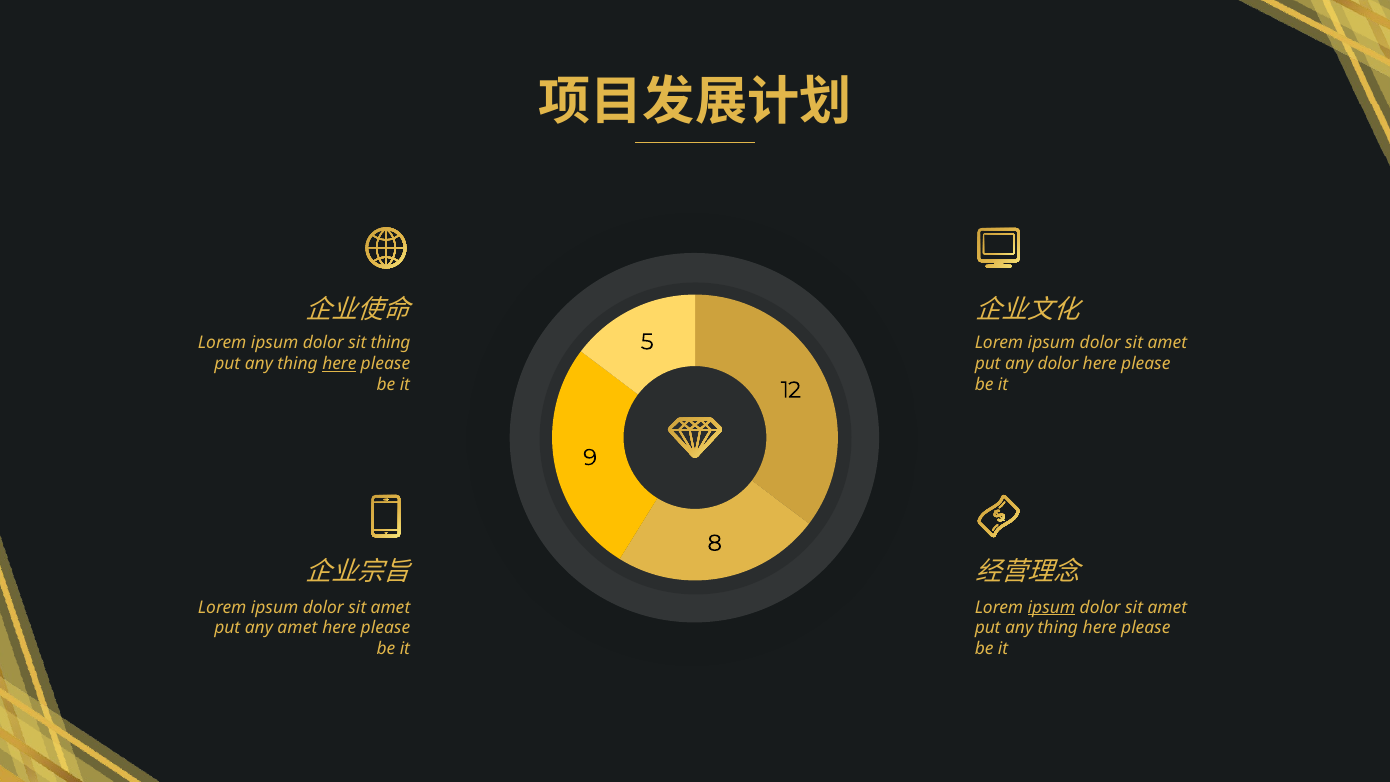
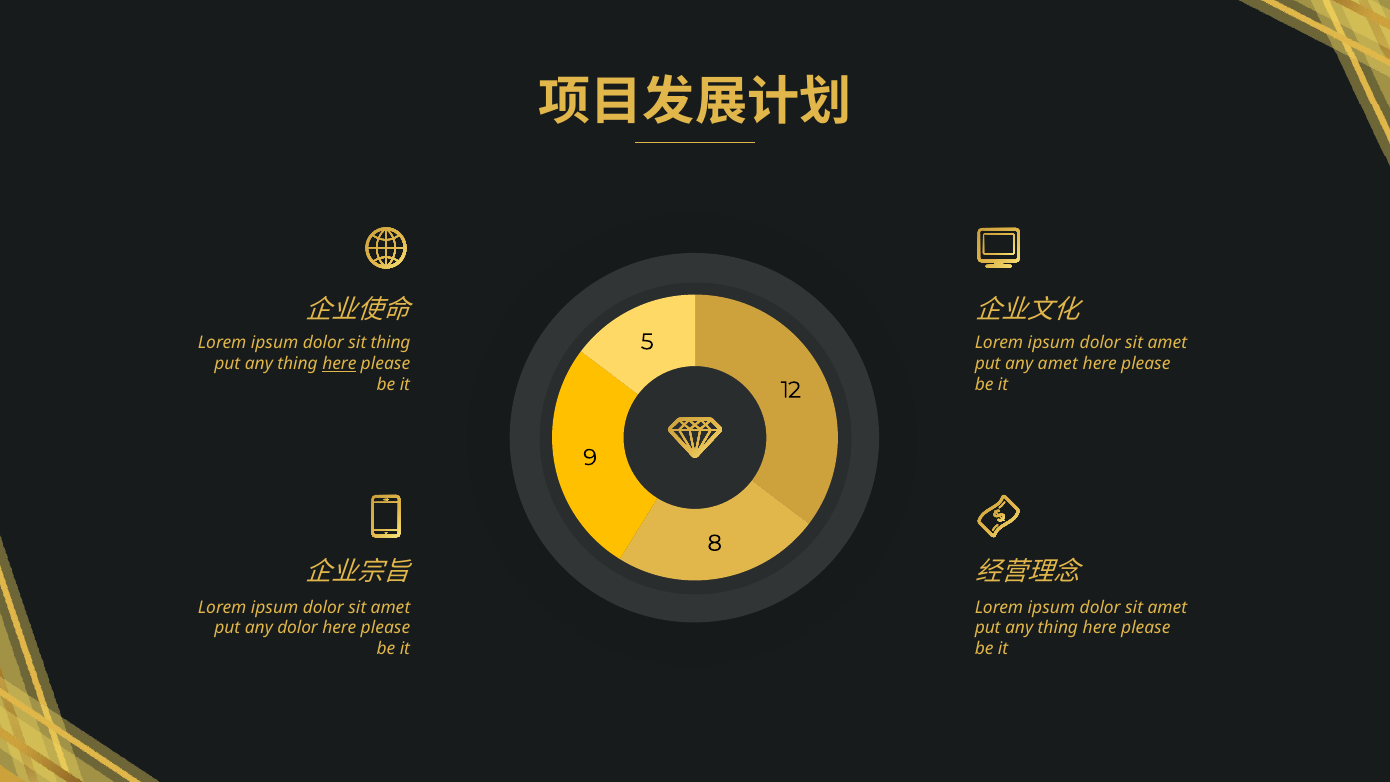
any dolor: dolor -> amet
ipsum at (1051, 607) underline: present -> none
any amet: amet -> dolor
